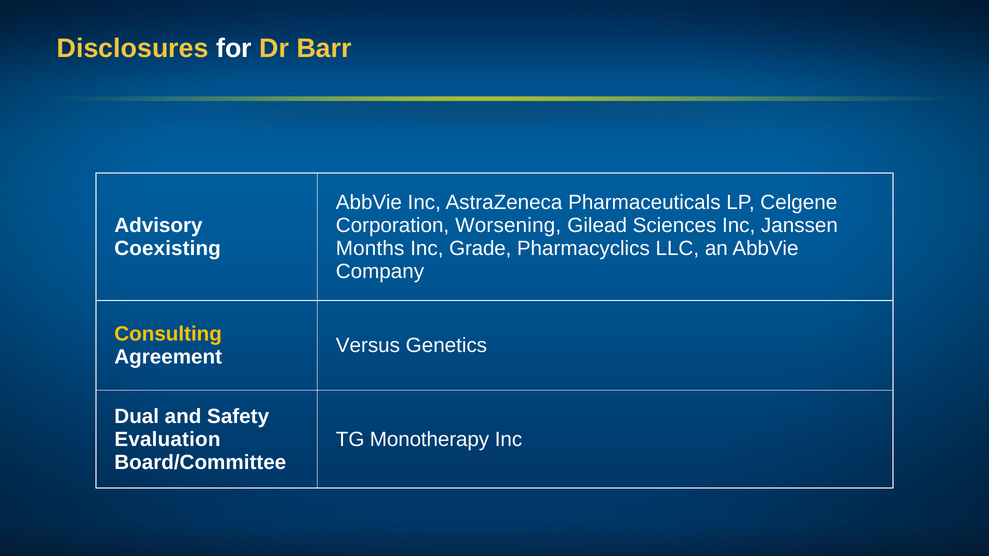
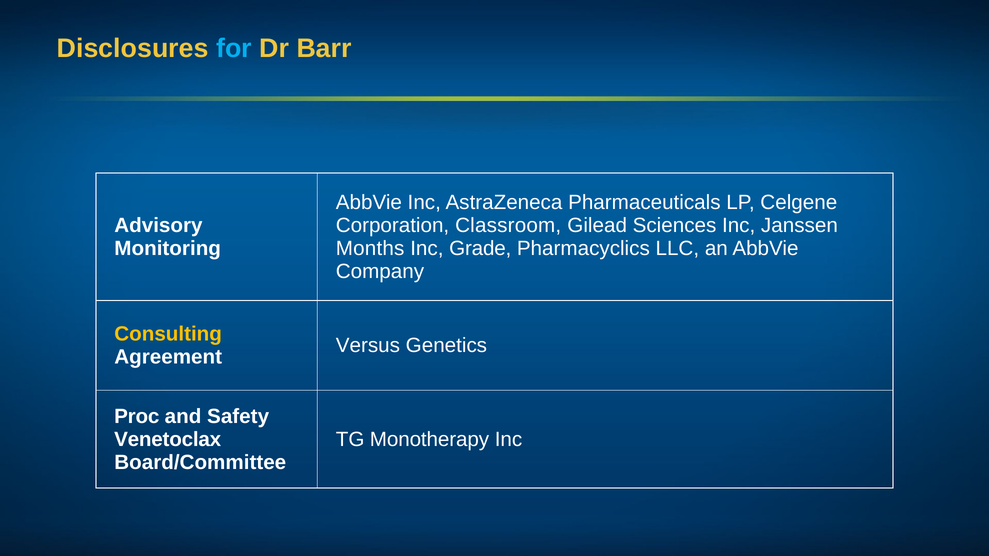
for colour: white -> light blue
Worsening: Worsening -> Classroom
Coexisting: Coexisting -> Monitoring
Dual: Dual -> Proc
Evaluation: Evaluation -> Venetoclax
